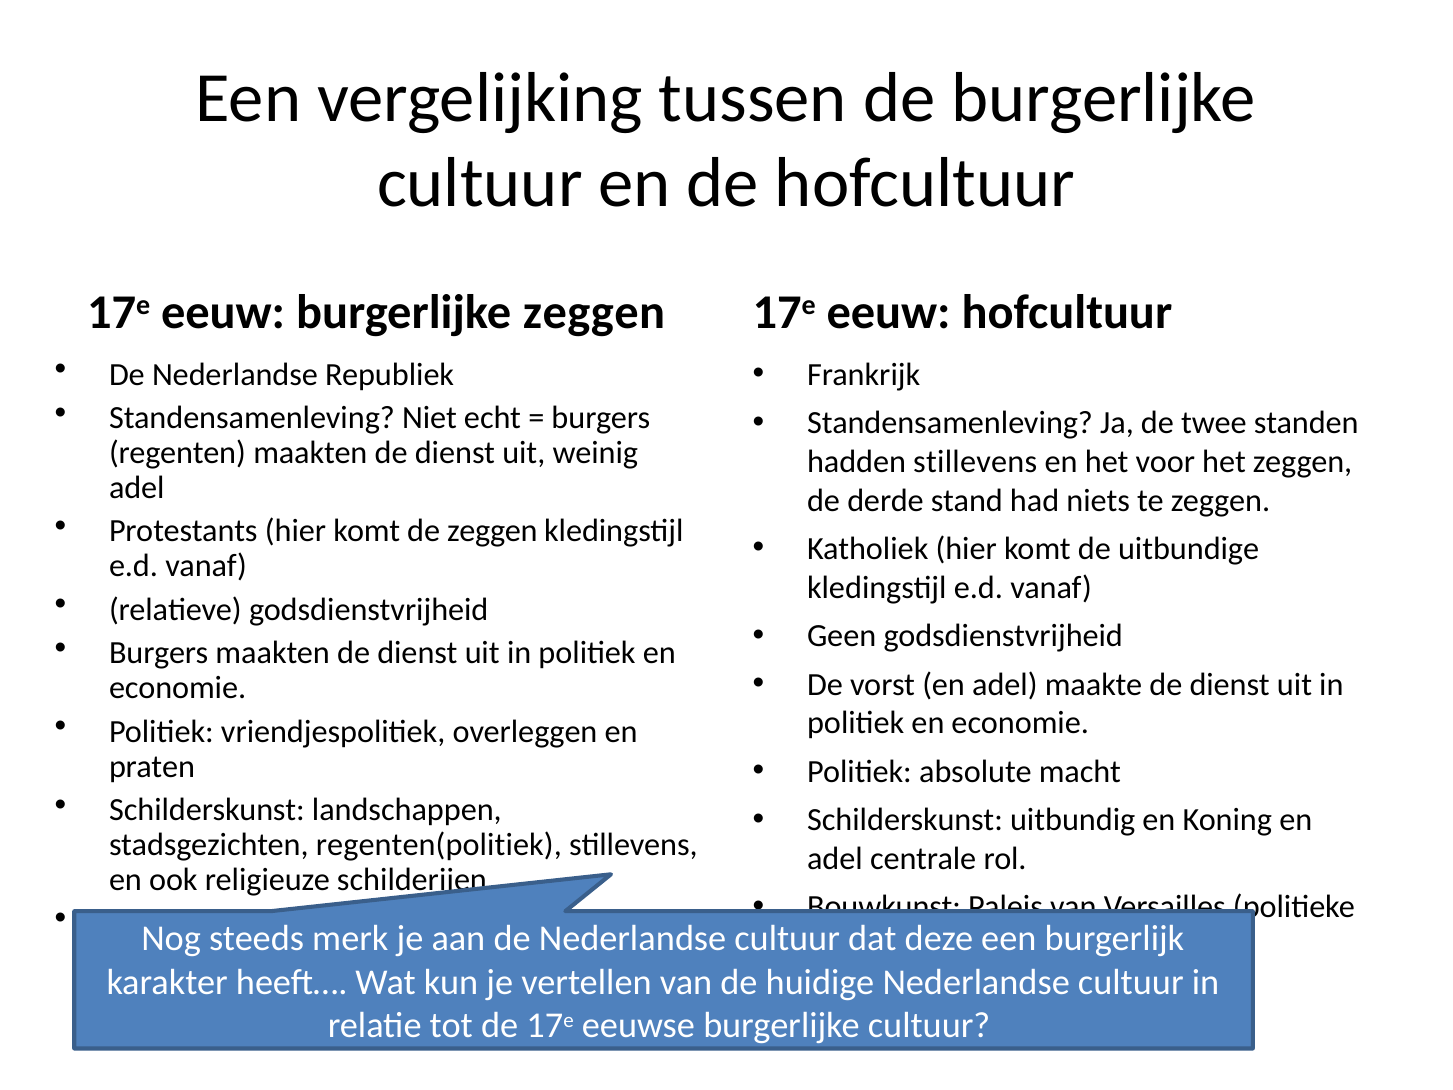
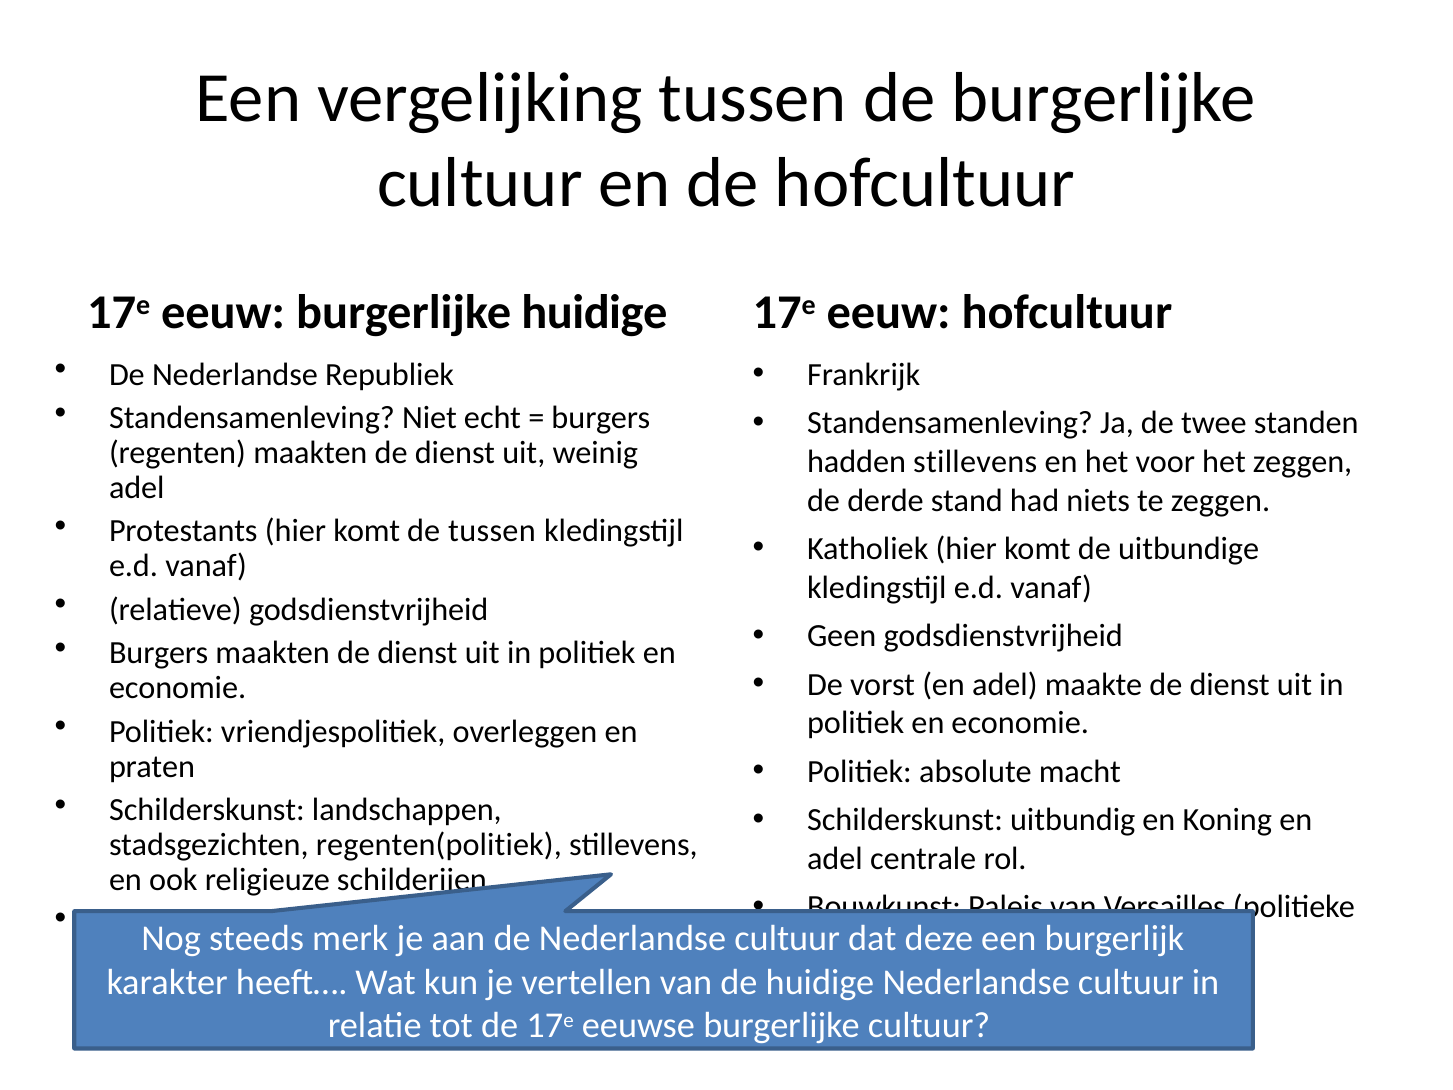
burgerlijke zeggen: zeggen -> huidige
de zeggen: zeggen -> tussen
